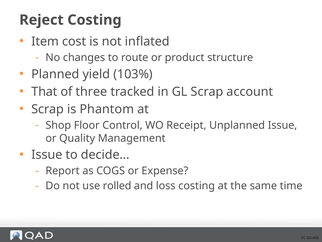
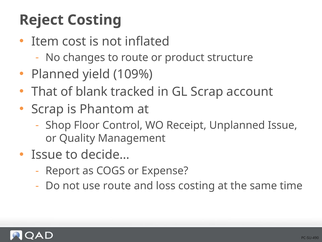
103%: 103% -> 109%
three: three -> blank
use rolled: rolled -> route
